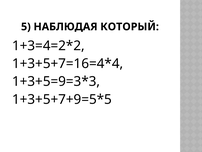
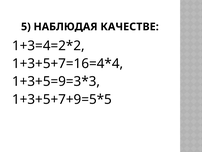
КОТОРЫЙ: КОТОРЫЙ -> КАЧЕСТВЕ
